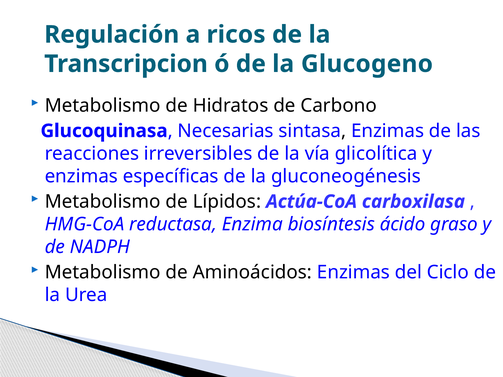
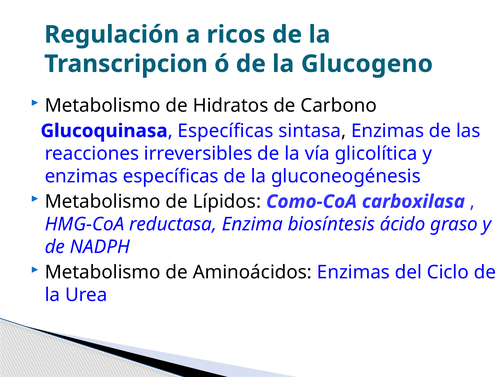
Necesarias at (226, 131): Necesarias -> Específicas
Actúa-CoA: Actúa-CoA -> Como-CoA
